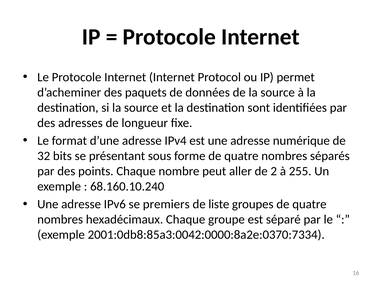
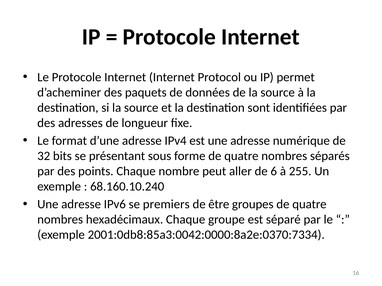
2: 2 -> 6
liste: liste -> être
